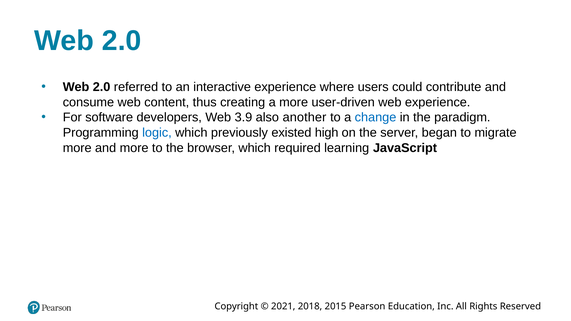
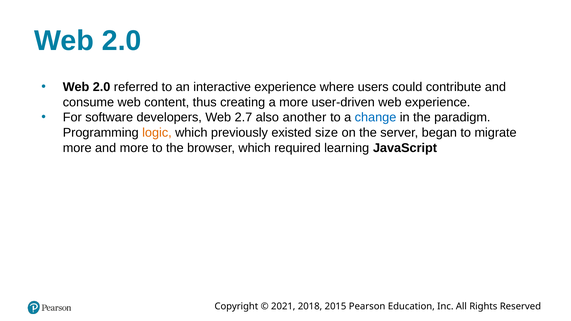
3.9: 3.9 -> 2.7
logic colour: blue -> orange
high: high -> size
